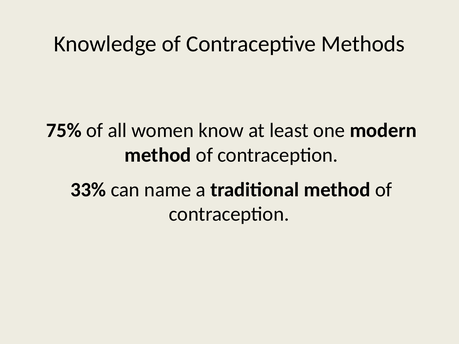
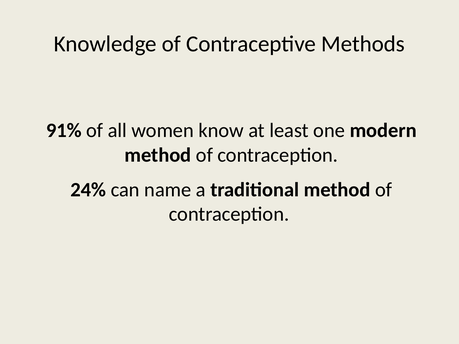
75%: 75% -> 91%
33%: 33% -> 24%
